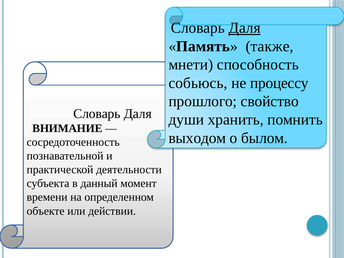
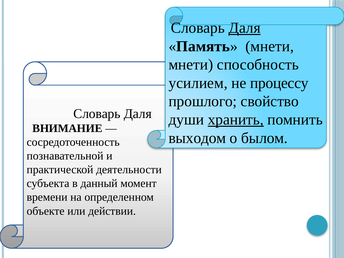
Память также: также -> мнети
собьюсь: собьюсь -> усилием
хранить underline: none -> present
